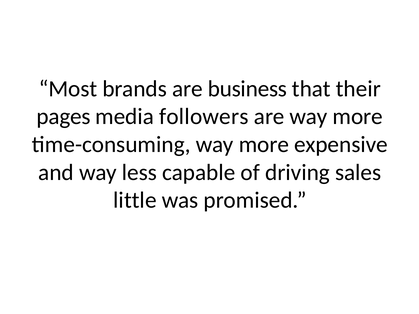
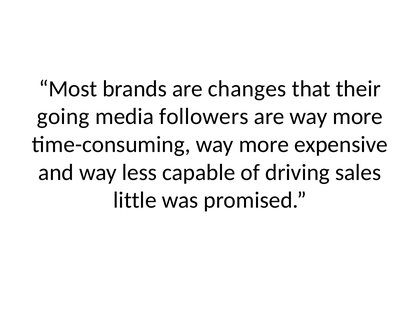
business: business -> changes
pages: pages -> going
